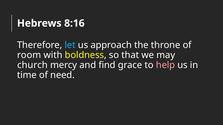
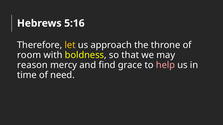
8:16: 8:16 -> 5:16
let colour: light blue -> yellow
church: church -> reason
